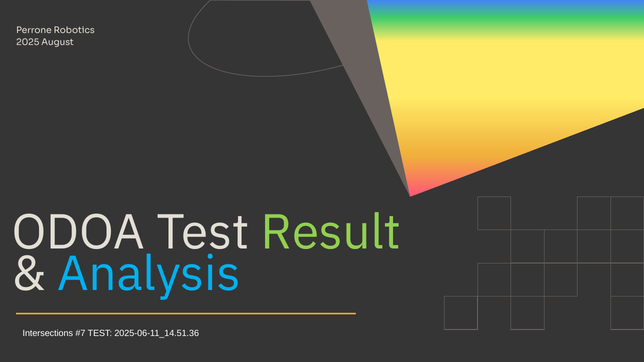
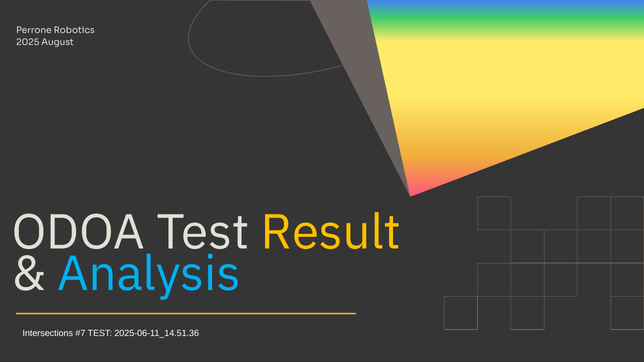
Result colour: light green -> yellow
